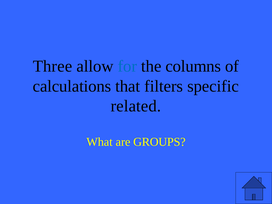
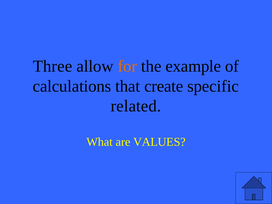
for colour: blue -> orange
columns: columns -> example
filters: filters -> create
GROUPS: GROUPS -> VALUES
